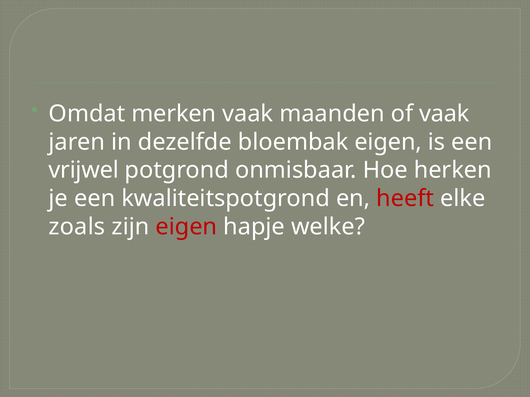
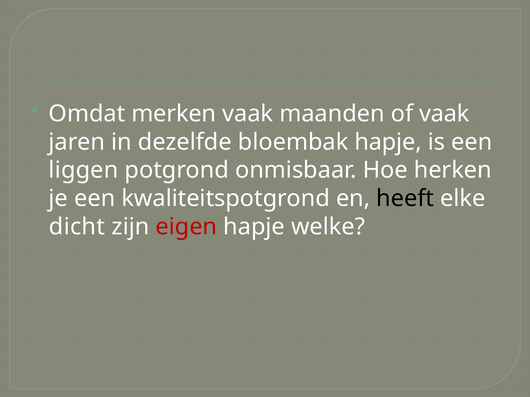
bloembak eigen: eigen -> hapje
vrijwel: vrijwel -> liggen
heeft colour: red -> black
zoals: zoals -> dicht
